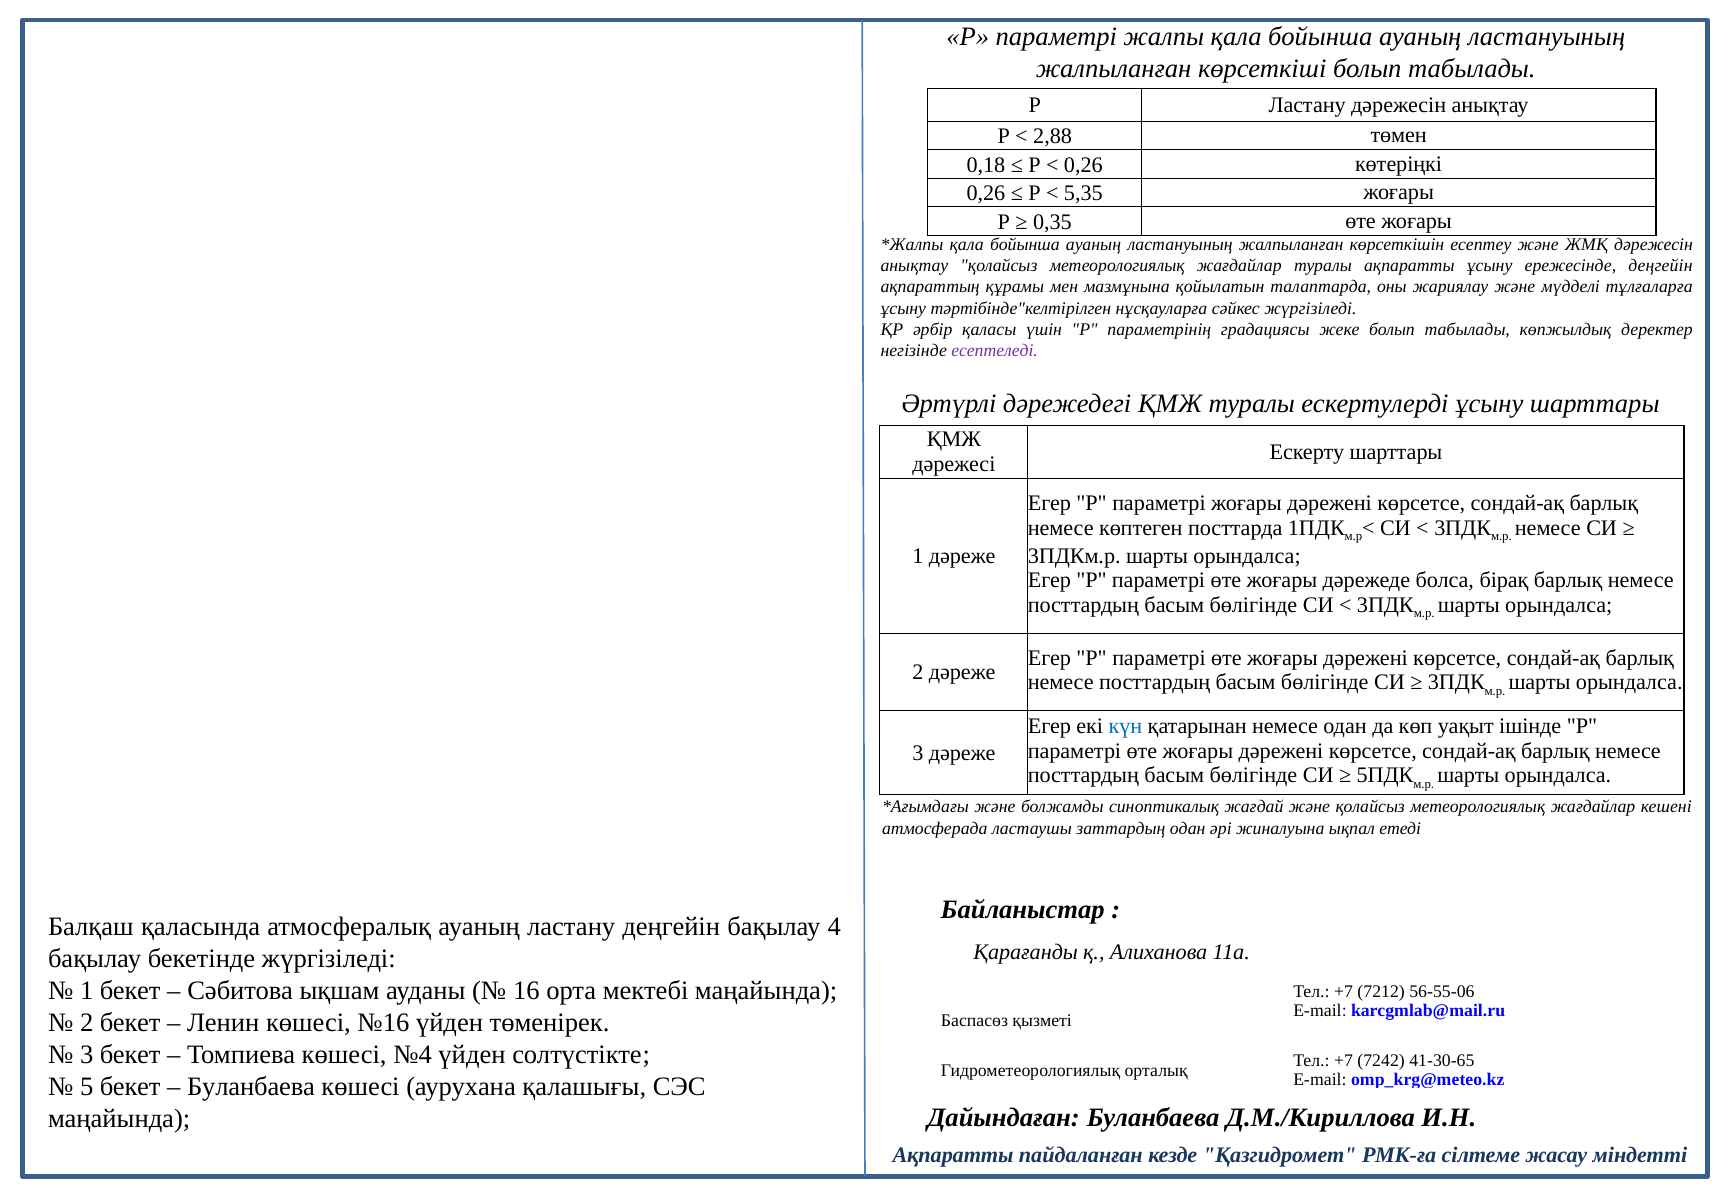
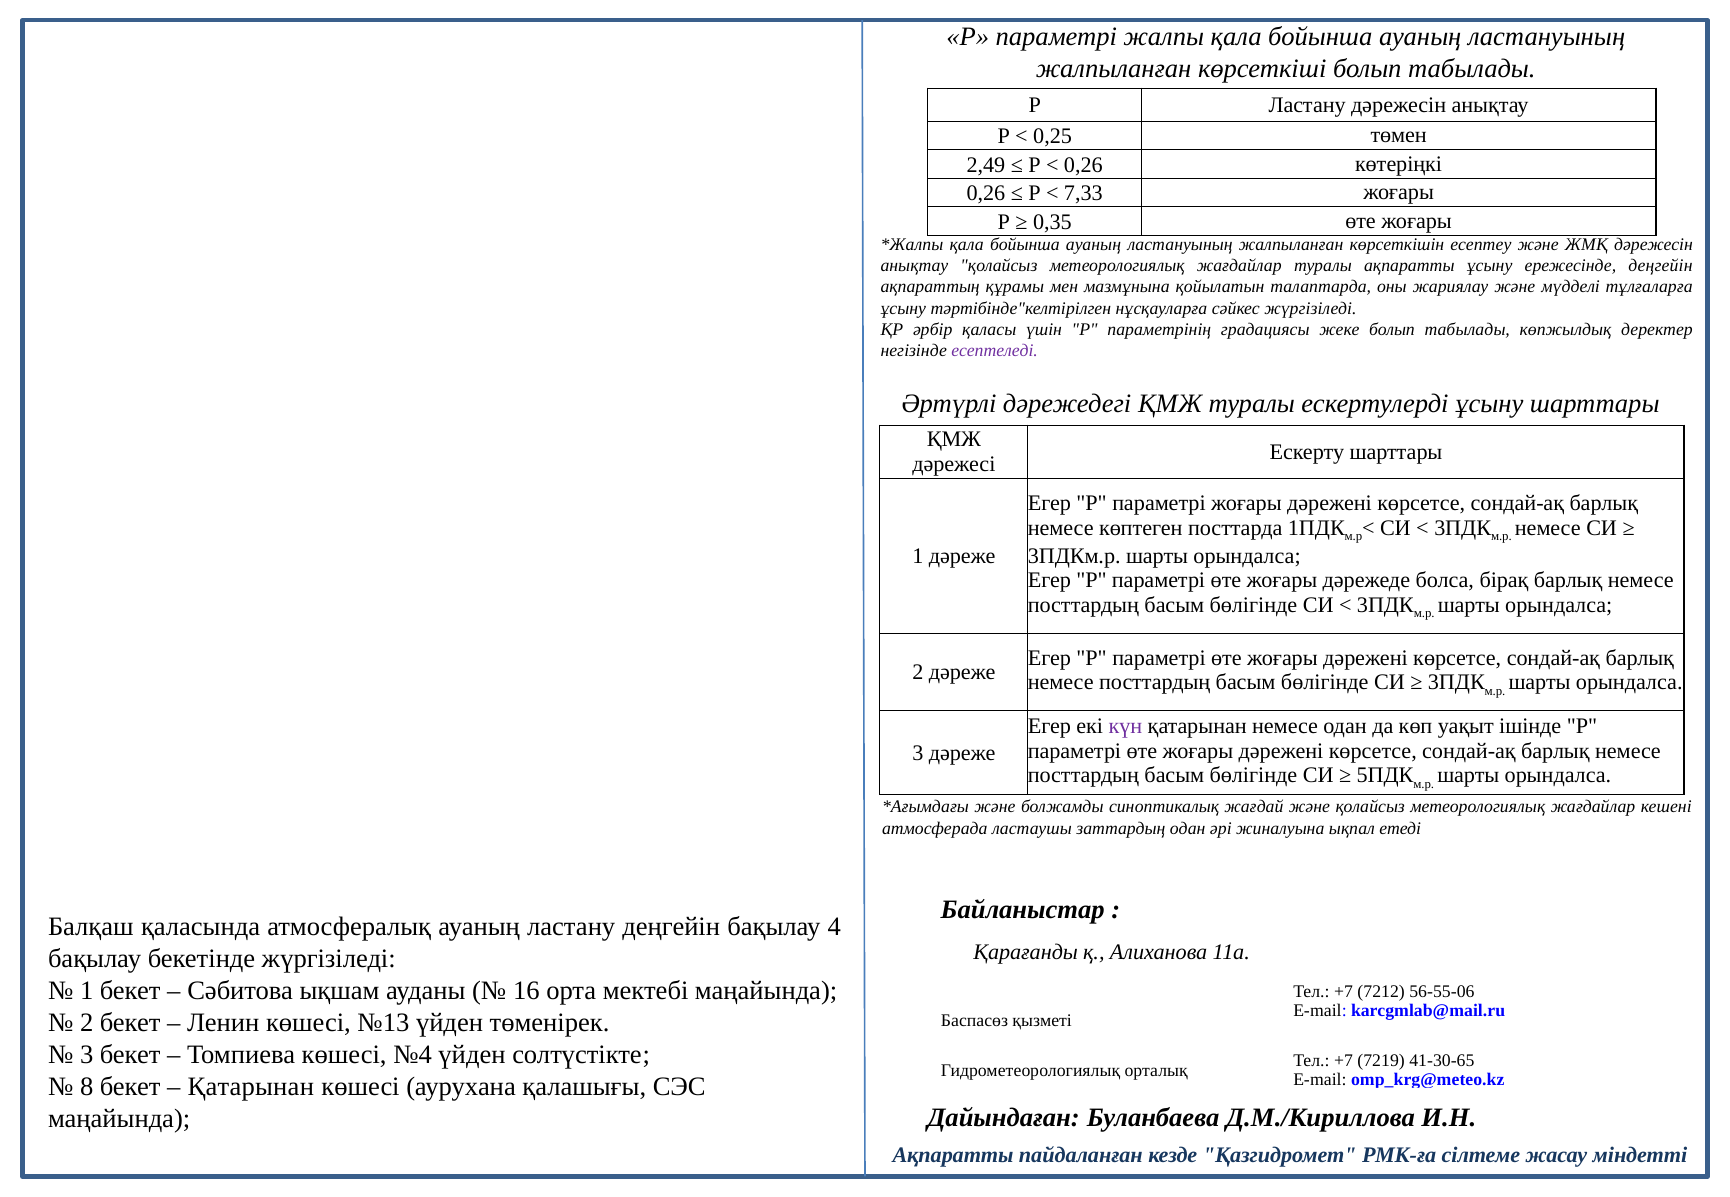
2,88: 2,88 -> 0,25
0,18: 0,18 -> 2,49
5,35: 5,35 -> 7,33
күн colour: blue -> purple
№16: №16 -> №13
7242: 7242 -> 7219
5: 5 -> 8
Буланбаева at (251, 1087): Буланбаева -> Қатарынан
